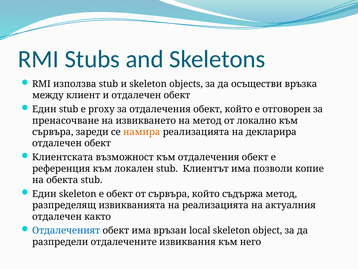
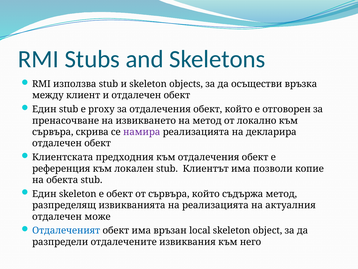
зареди: зареди -> скрива
намира colour: orange -> purple
възможност: възможност -> предходния
както: както -> може
